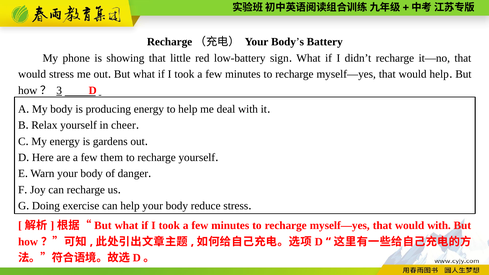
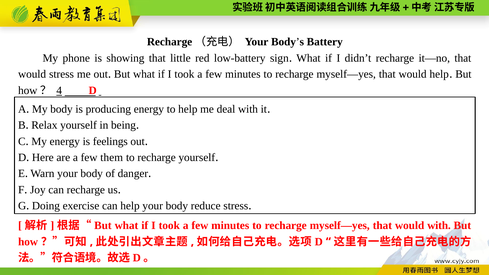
3: 3 -> 4
cheer: cheer -> being
gardens: gardens -> feelings
